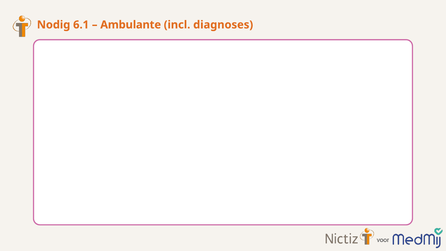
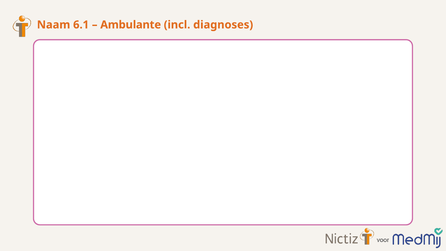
Nodig: Nodig -> Naam
